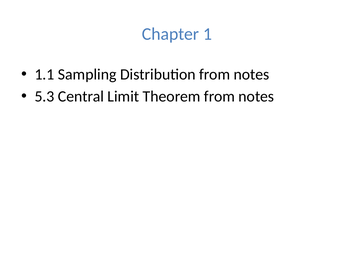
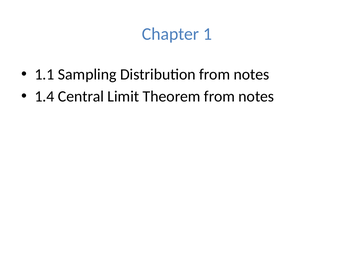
5.3: 5.3 -> 1.4
